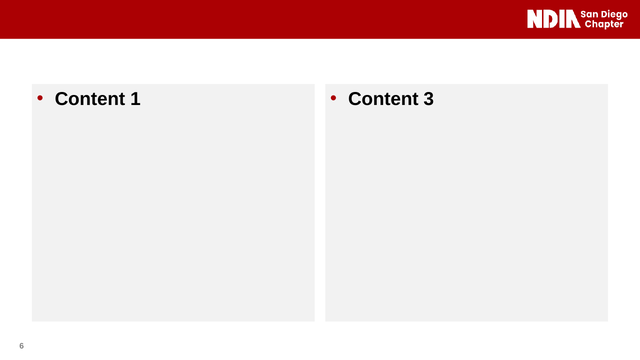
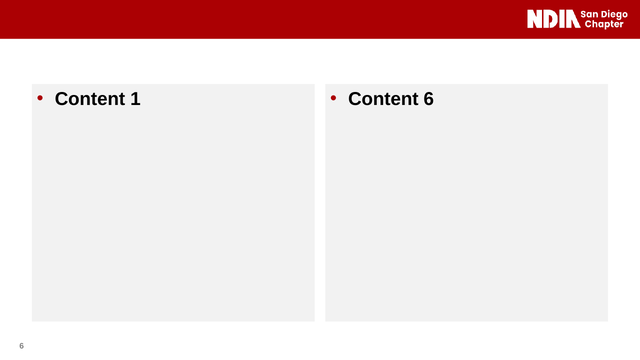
Content 3: 3 -> 6
